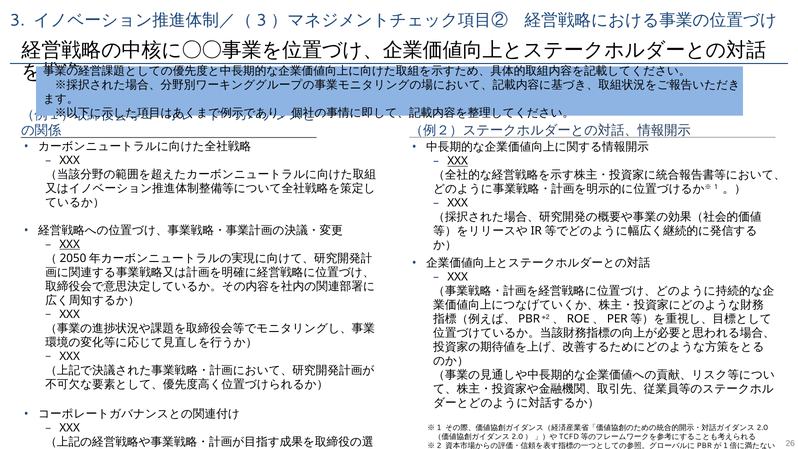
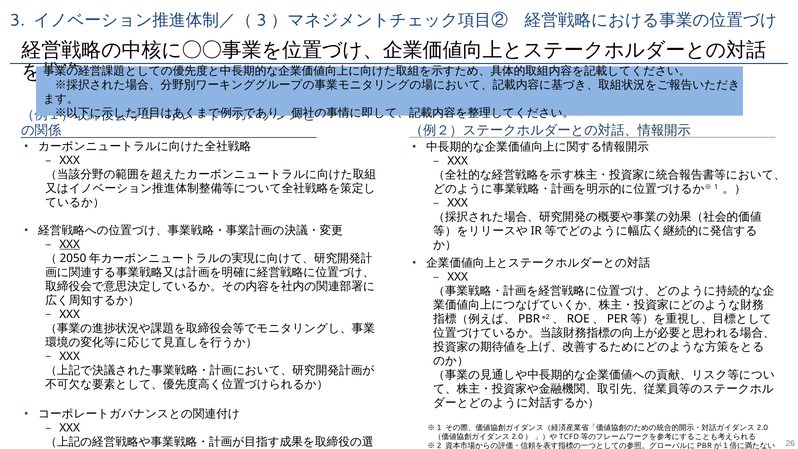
XXX at (458, 161) underline: present -> none
